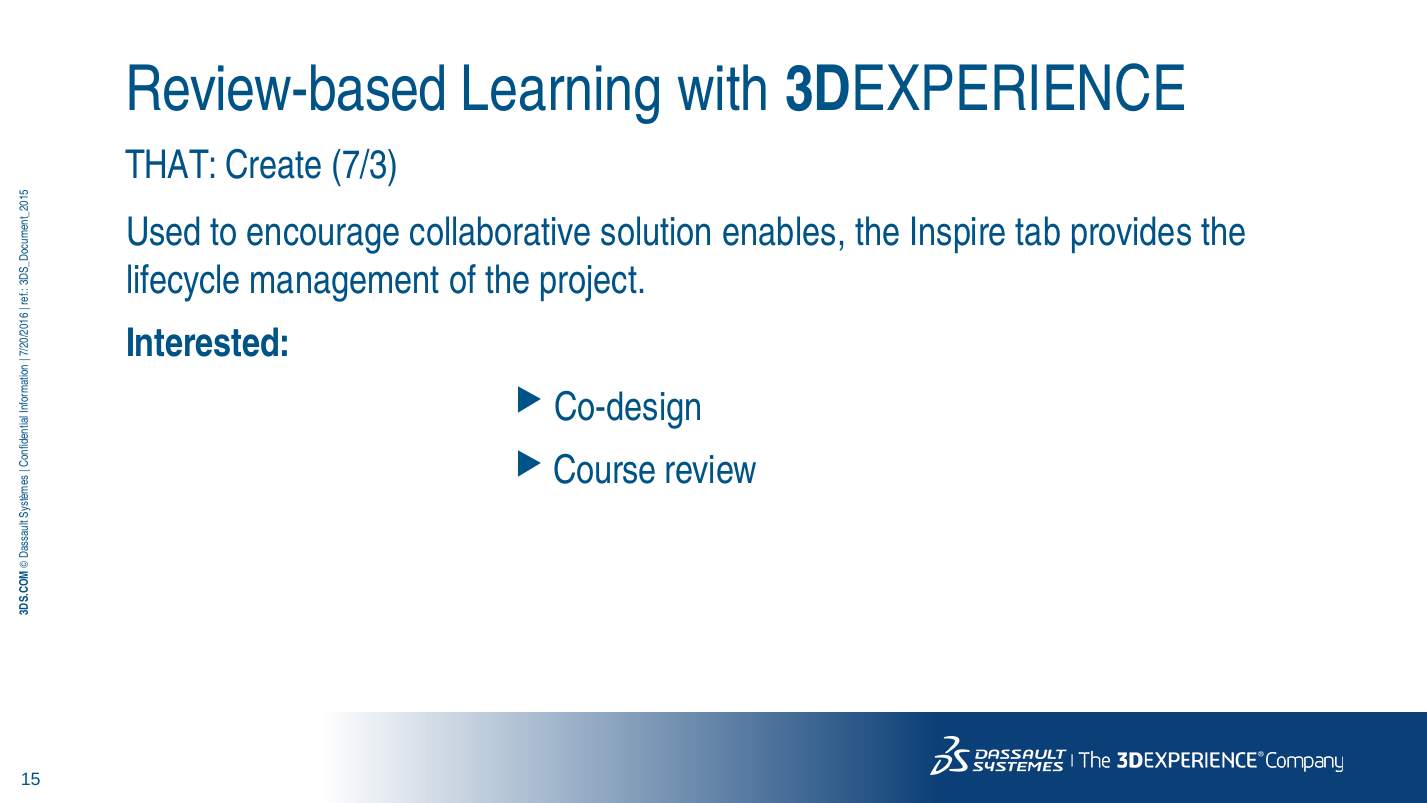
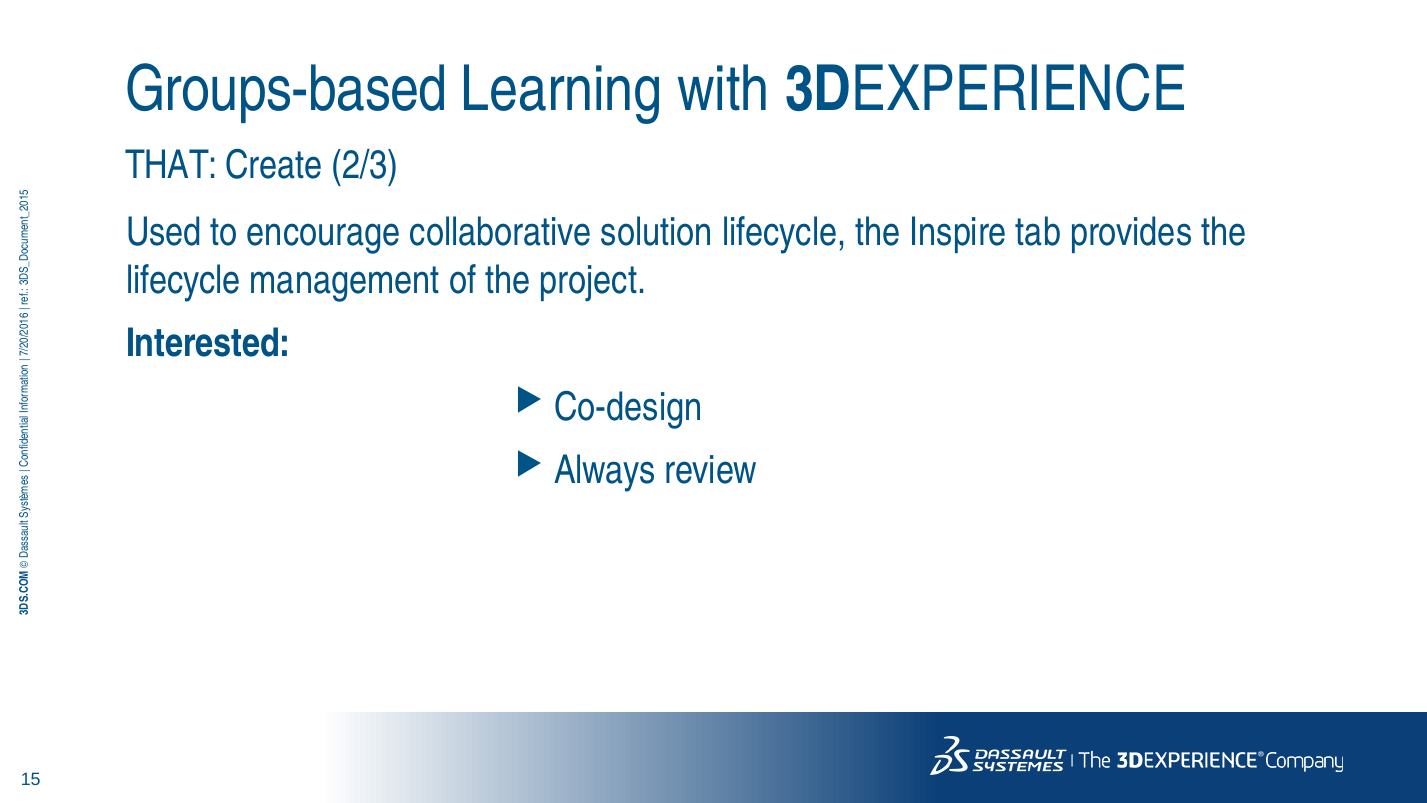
Review-based: Review-based -> Groups-based
7/3: 7/3 -> 2/3
solution enables: enables -> lifecycle
Course: Course -> Always
